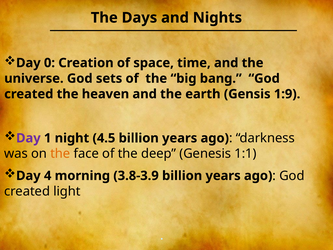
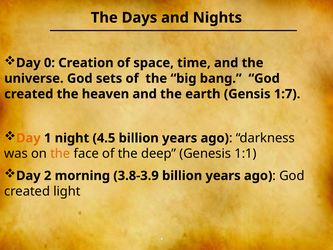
1:9: 1:9 -> 1:7
Day at (28, 138) colour: purple -> orange
4: 4 -> 2
